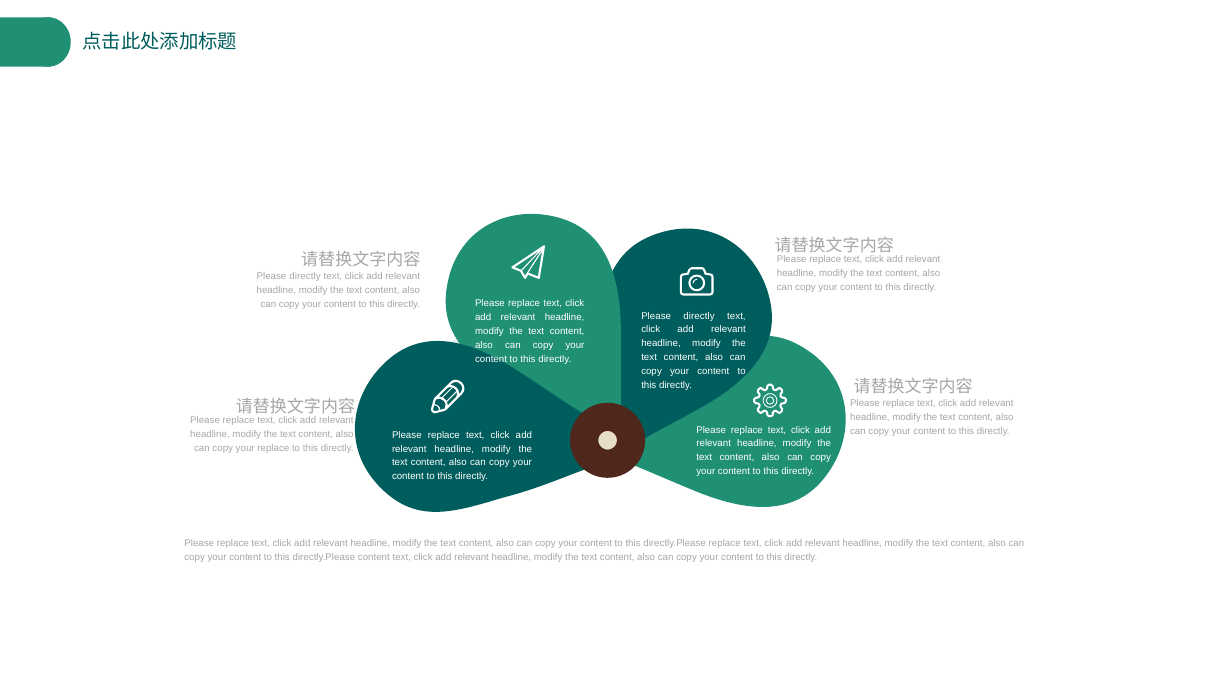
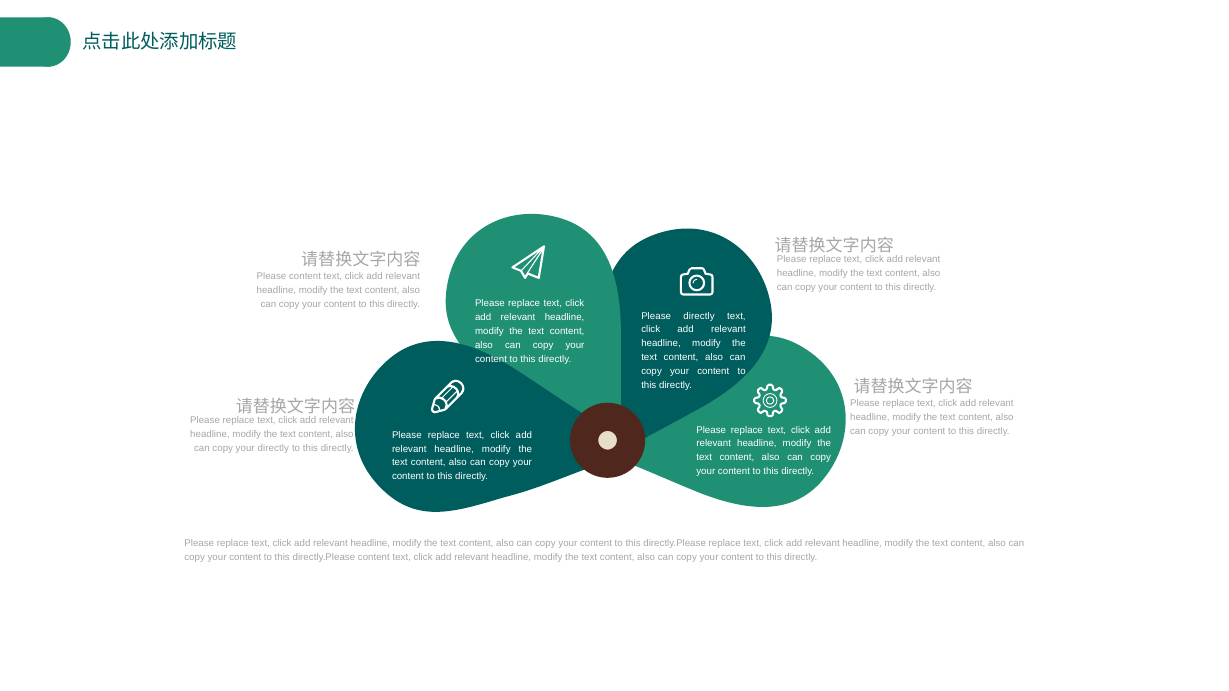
directly at (305, 276): directly -> content
your replace: replace -> directly
